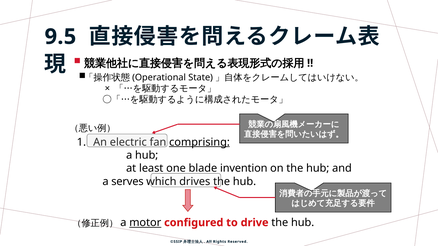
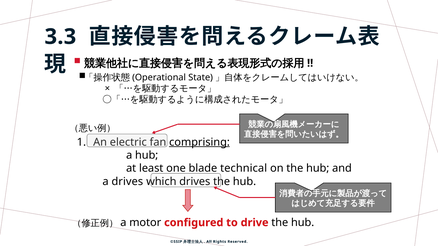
9.5: 9.5 -> 3.3
invention: invention -> technical
a serves: serves -> drives
motor underline: present -> none
